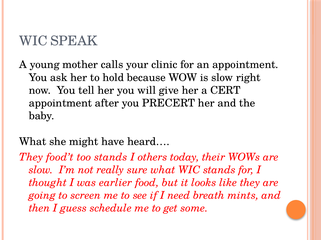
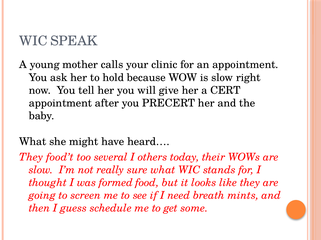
too stands: stands -> several
earlier: earlier -> formed
